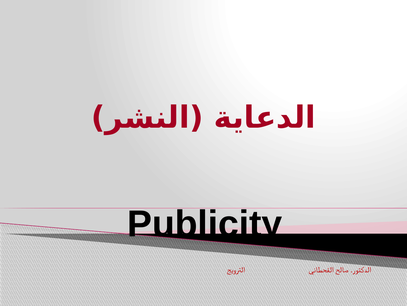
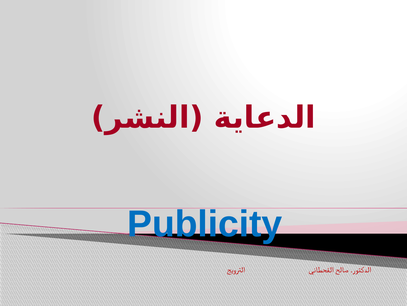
Publicity colour: black -> blue
